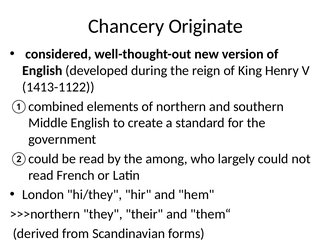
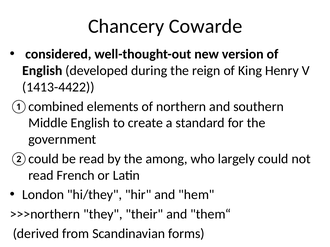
Originate: Originate -> Cowarde
1413-1122: 1413-1122 -> 1413-4422
